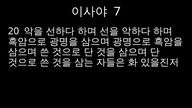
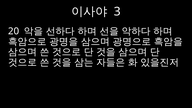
7: 7 -> 3
